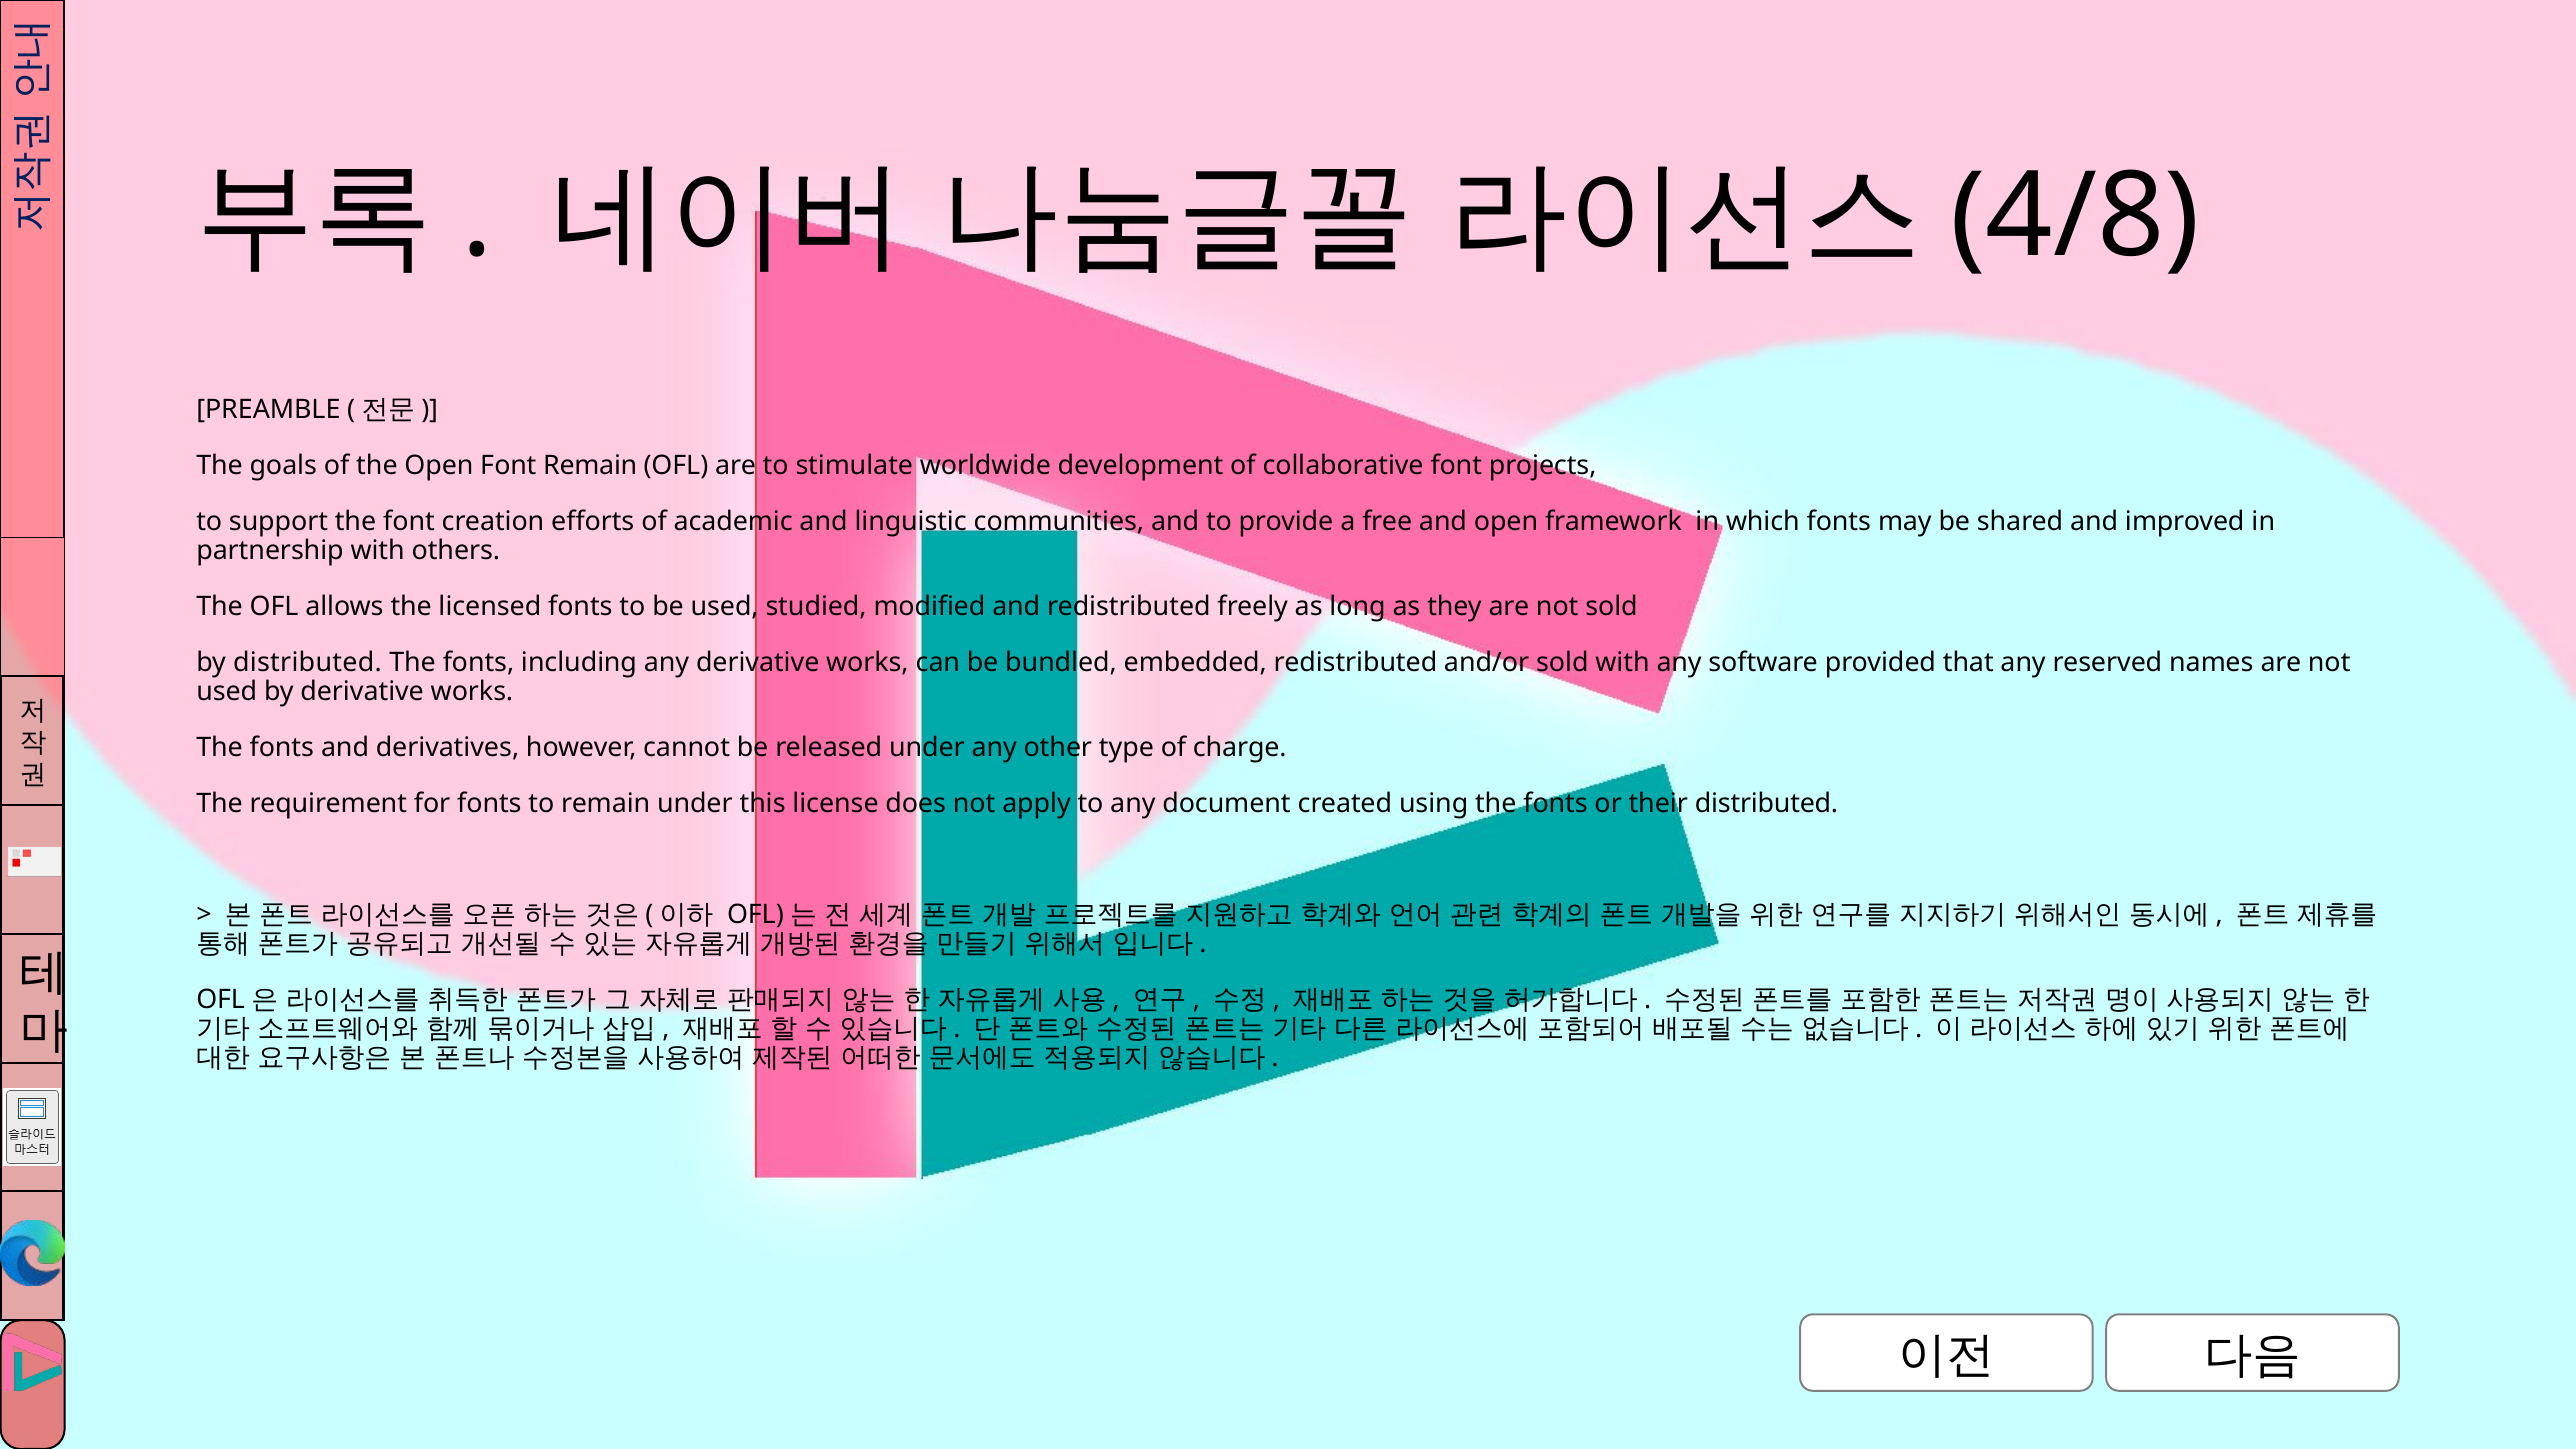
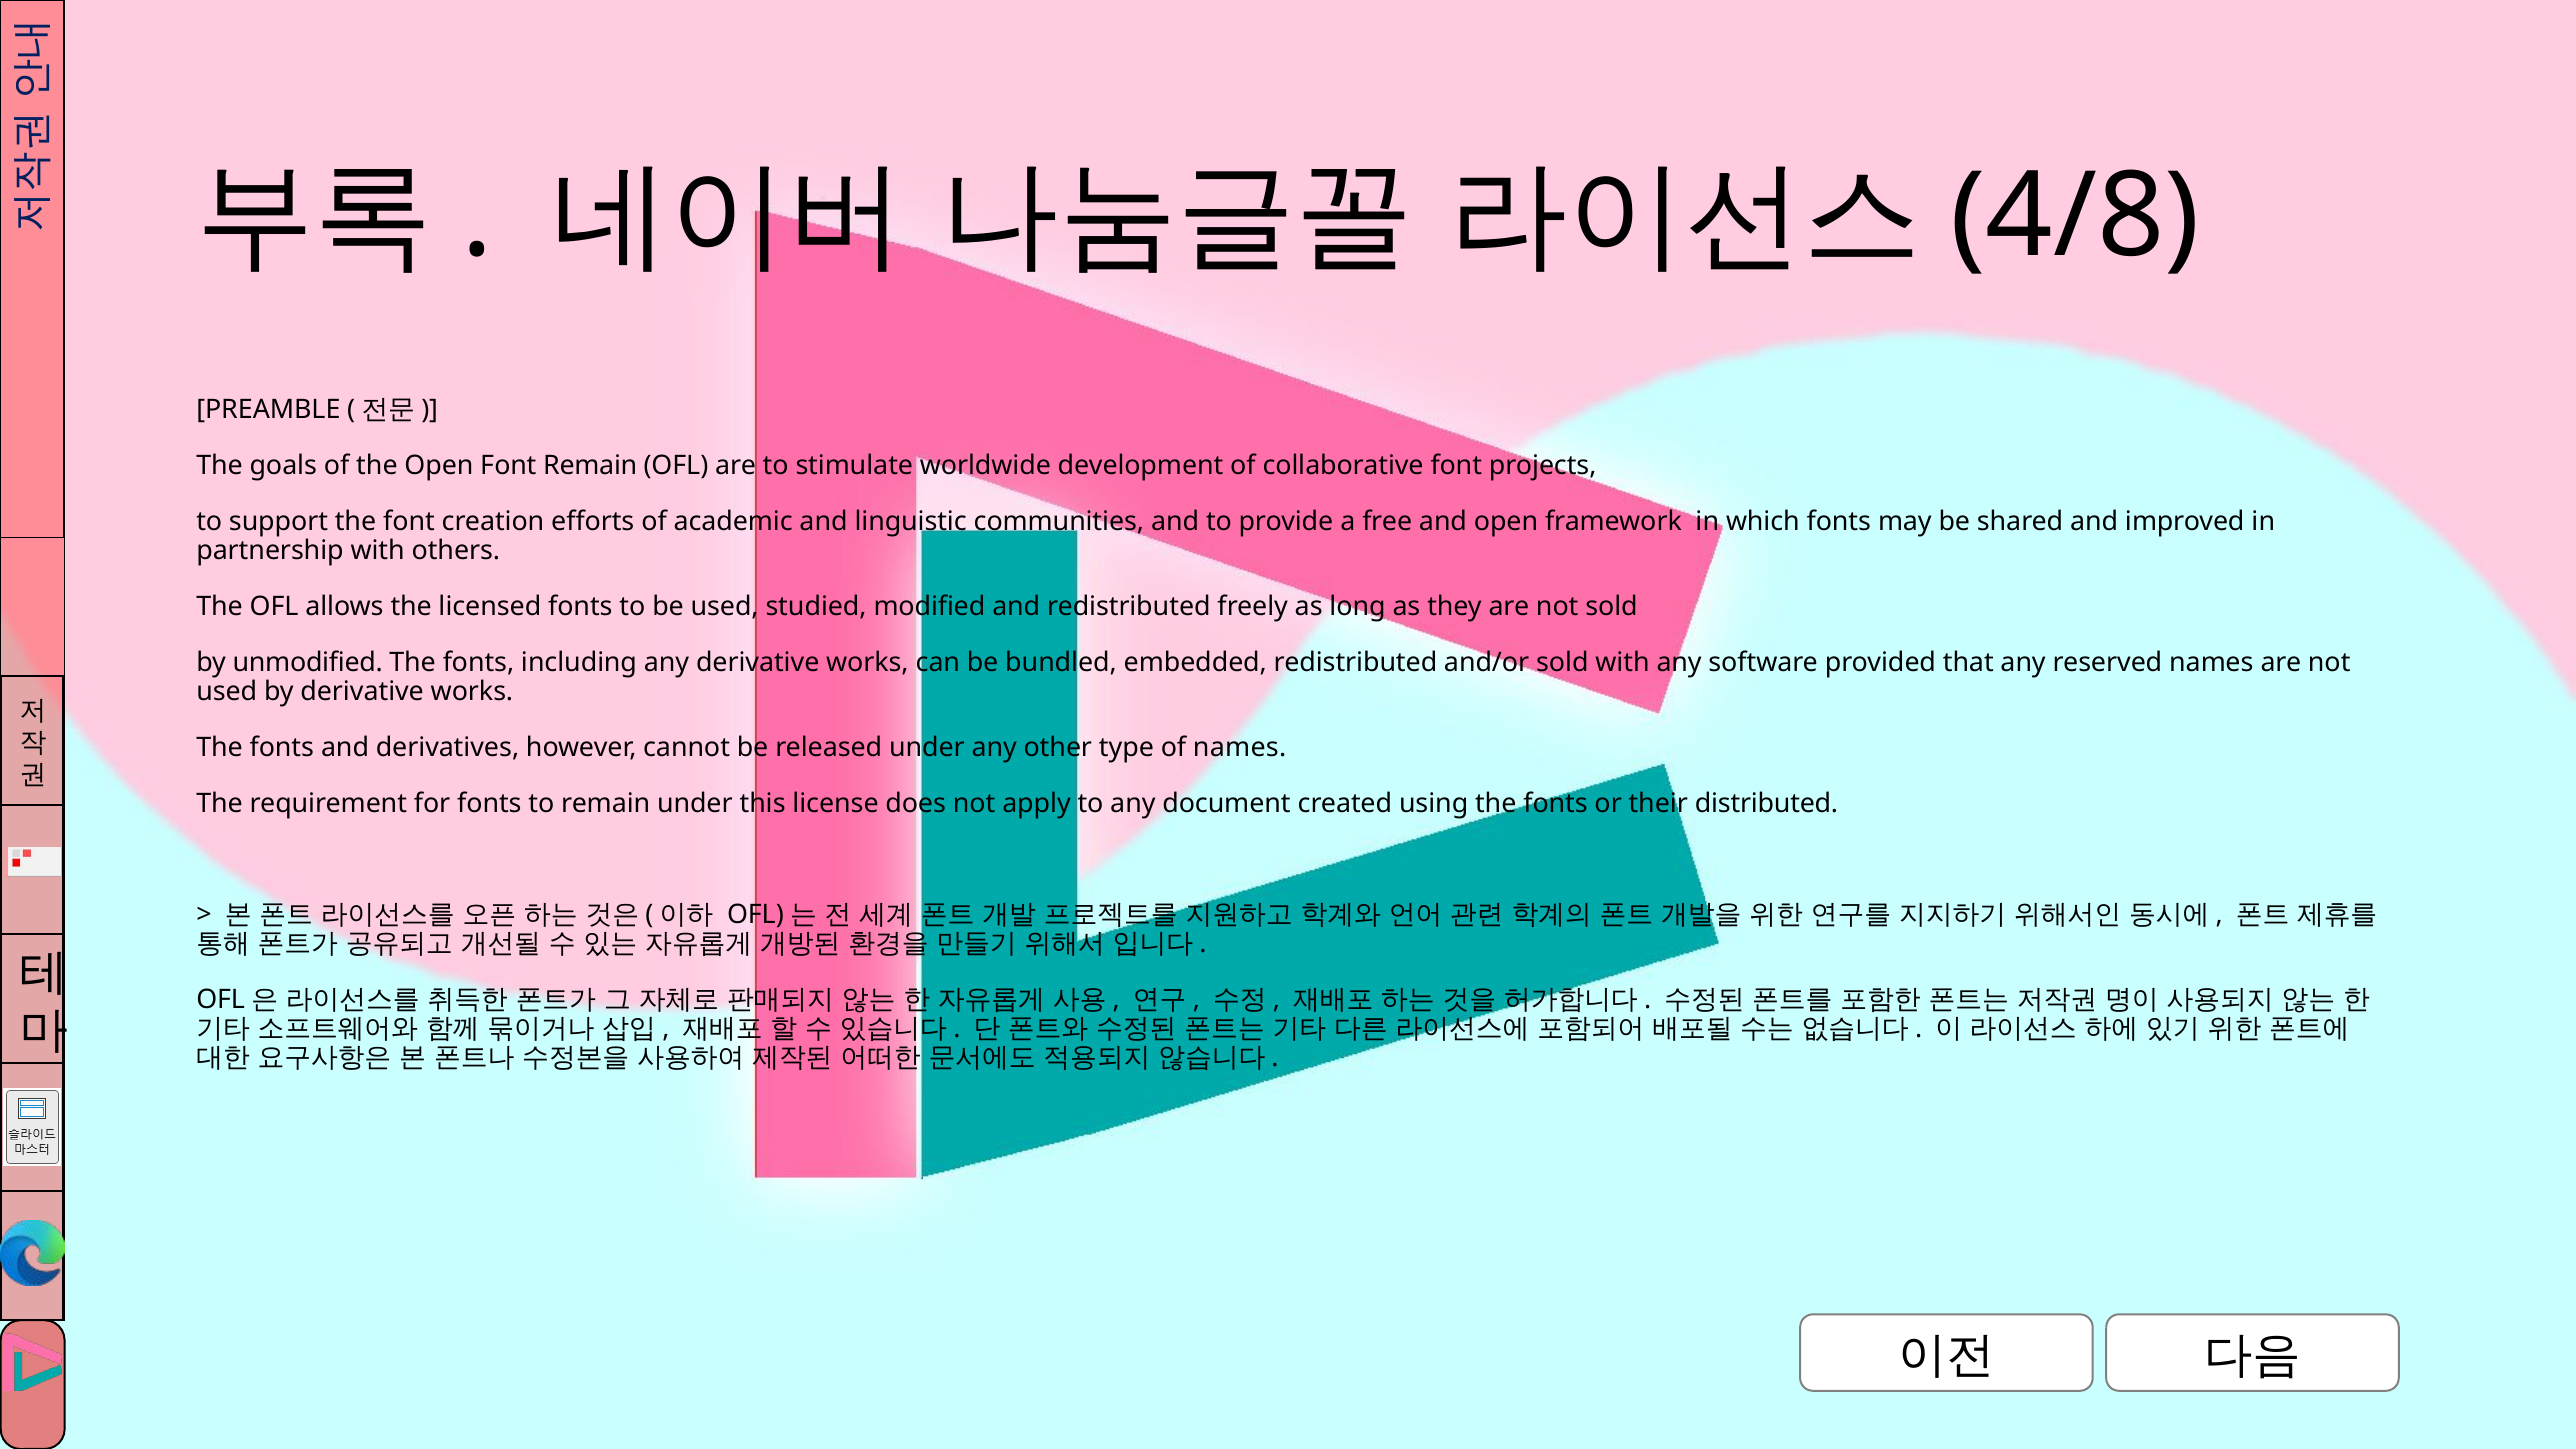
by distributed: distributed -> unmodified
of charge: charge -> names
